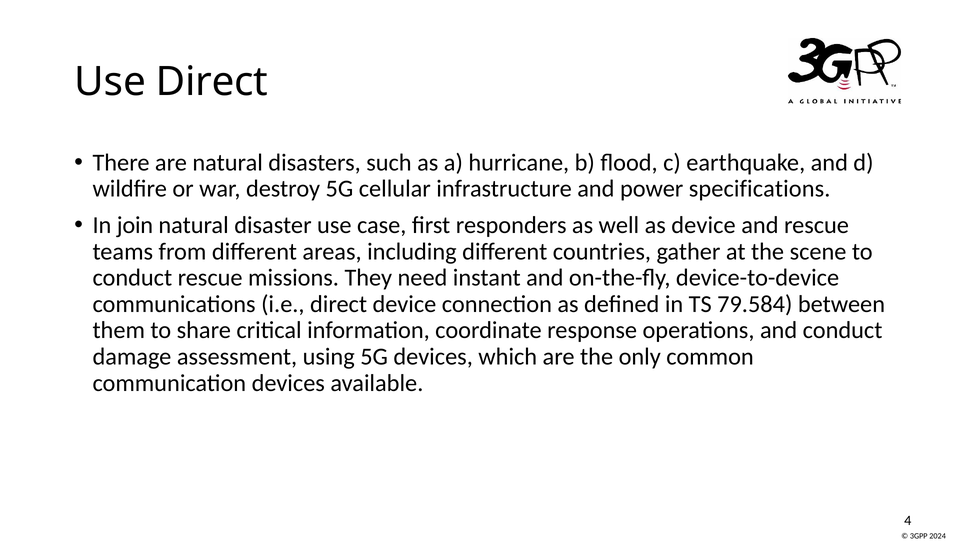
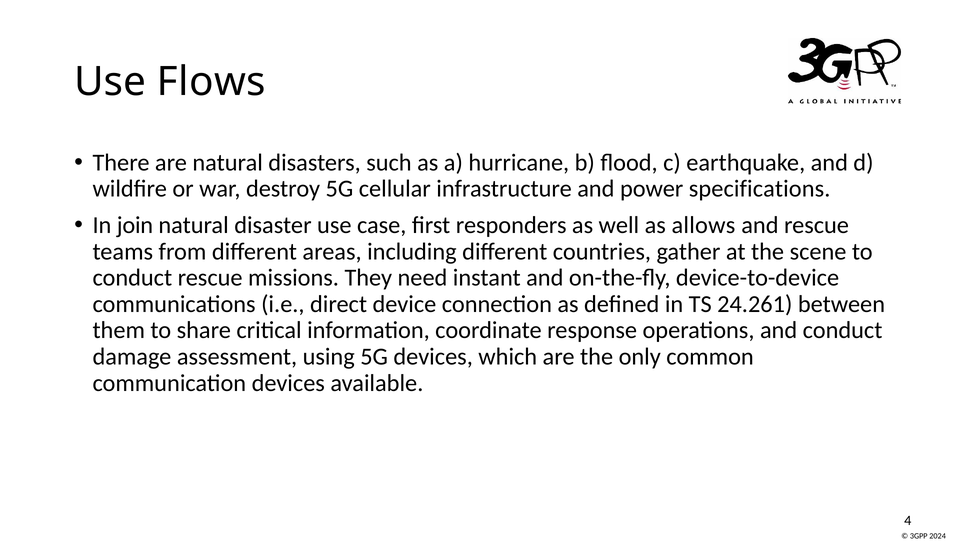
Use Direct: Direct -> Flows
as device: device -> allows
79.584: 79.584 -> 24.261
